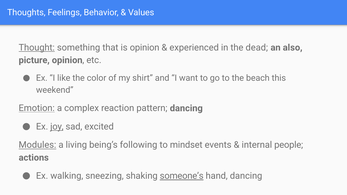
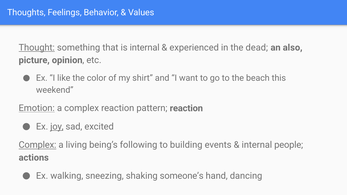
is opinion: opinion -> internal
pattern dancing: dancing -> reaction
Modules at (37, 145): Modules -> Complex
mindset: mindset -> building
someone’s underline: present -> none
